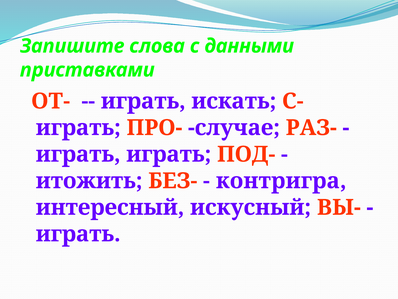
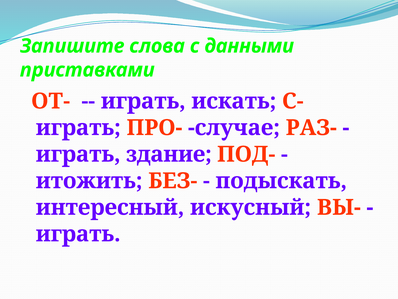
играть играть: играть -> здание
контригра: контригра -> подыскать
